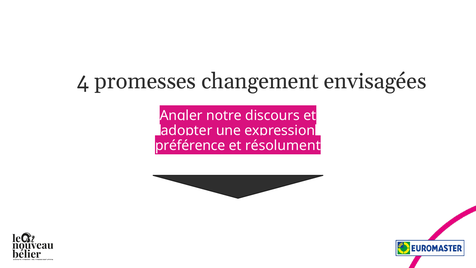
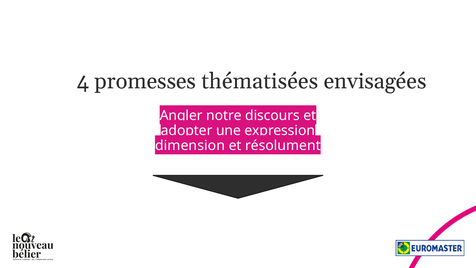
changement: changement -> thématisées
préférence: préférence -> dimension
